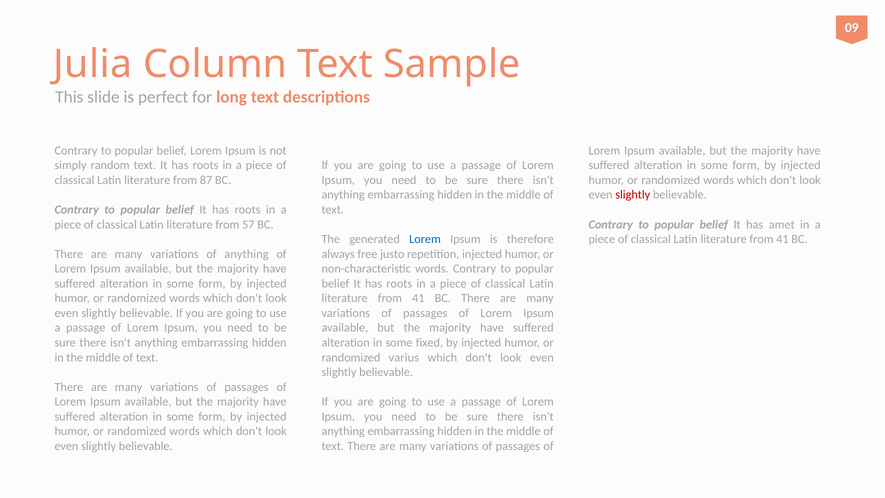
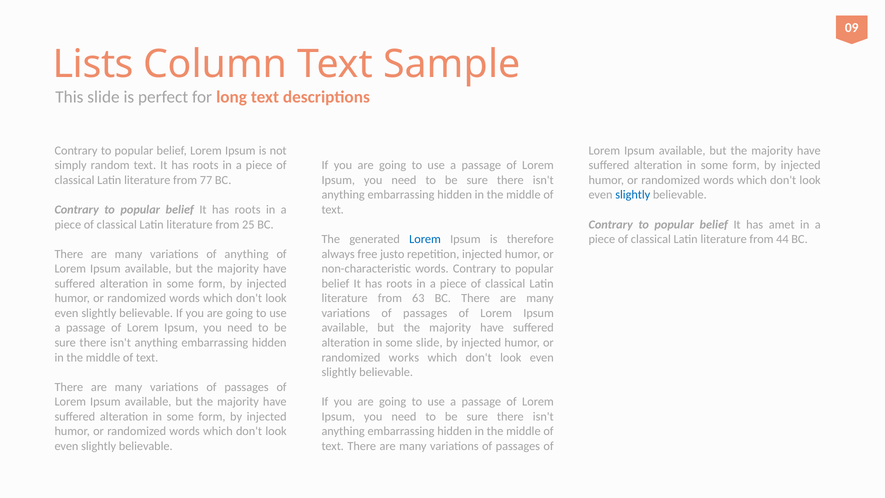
Julia: Julia -> Lists
87: 87 -> 77
slightly at (633, 195) colour: red -> blue
57: 57 -> 25
41 at (782, 239): 41 -> 44
41 at (418, 298): 41 -> 63
some fixed: fixed -> slide
varius: varius -> works
